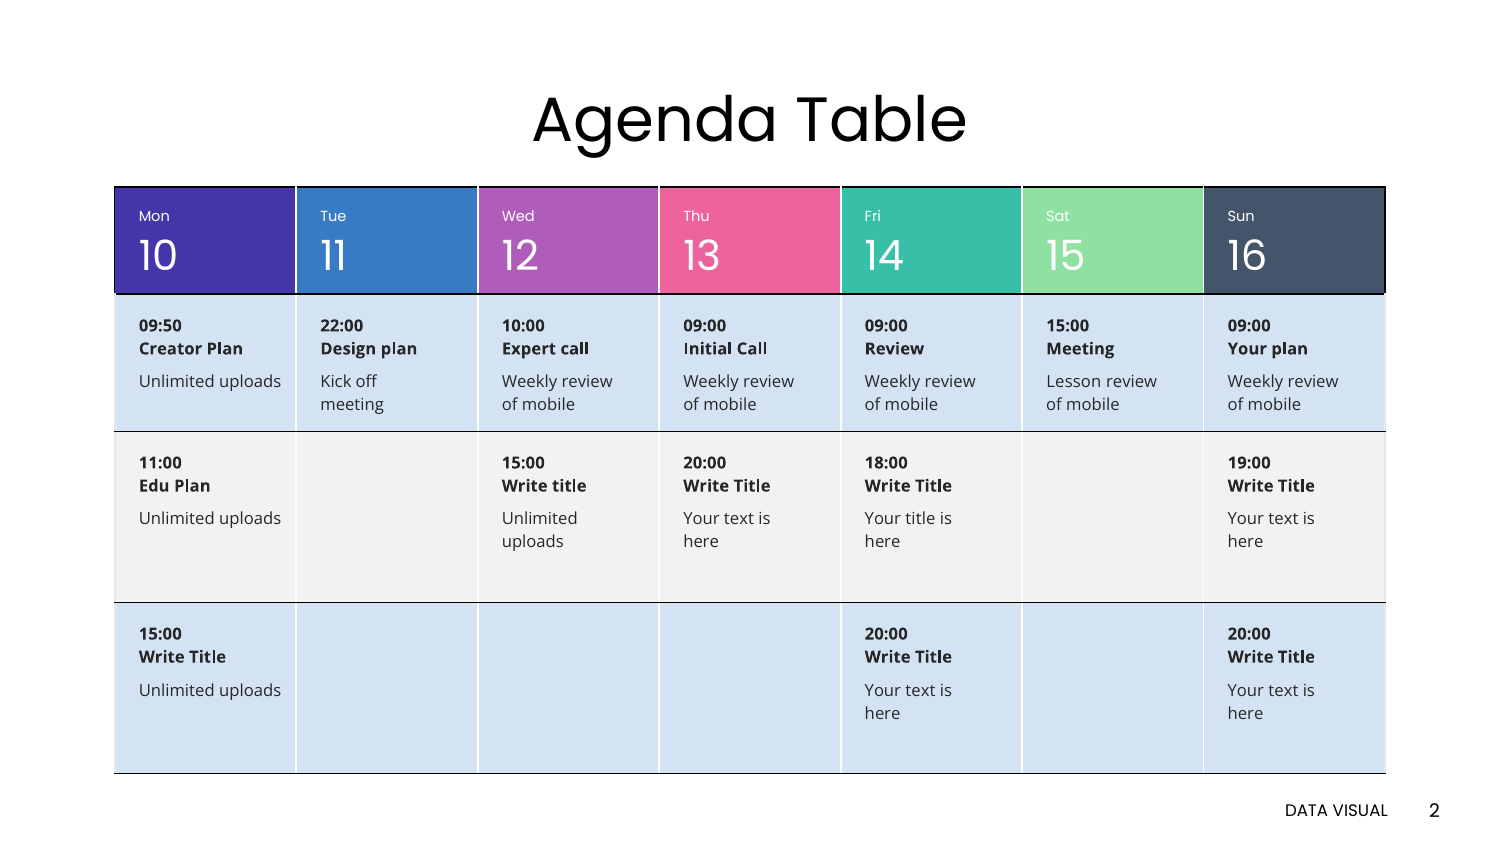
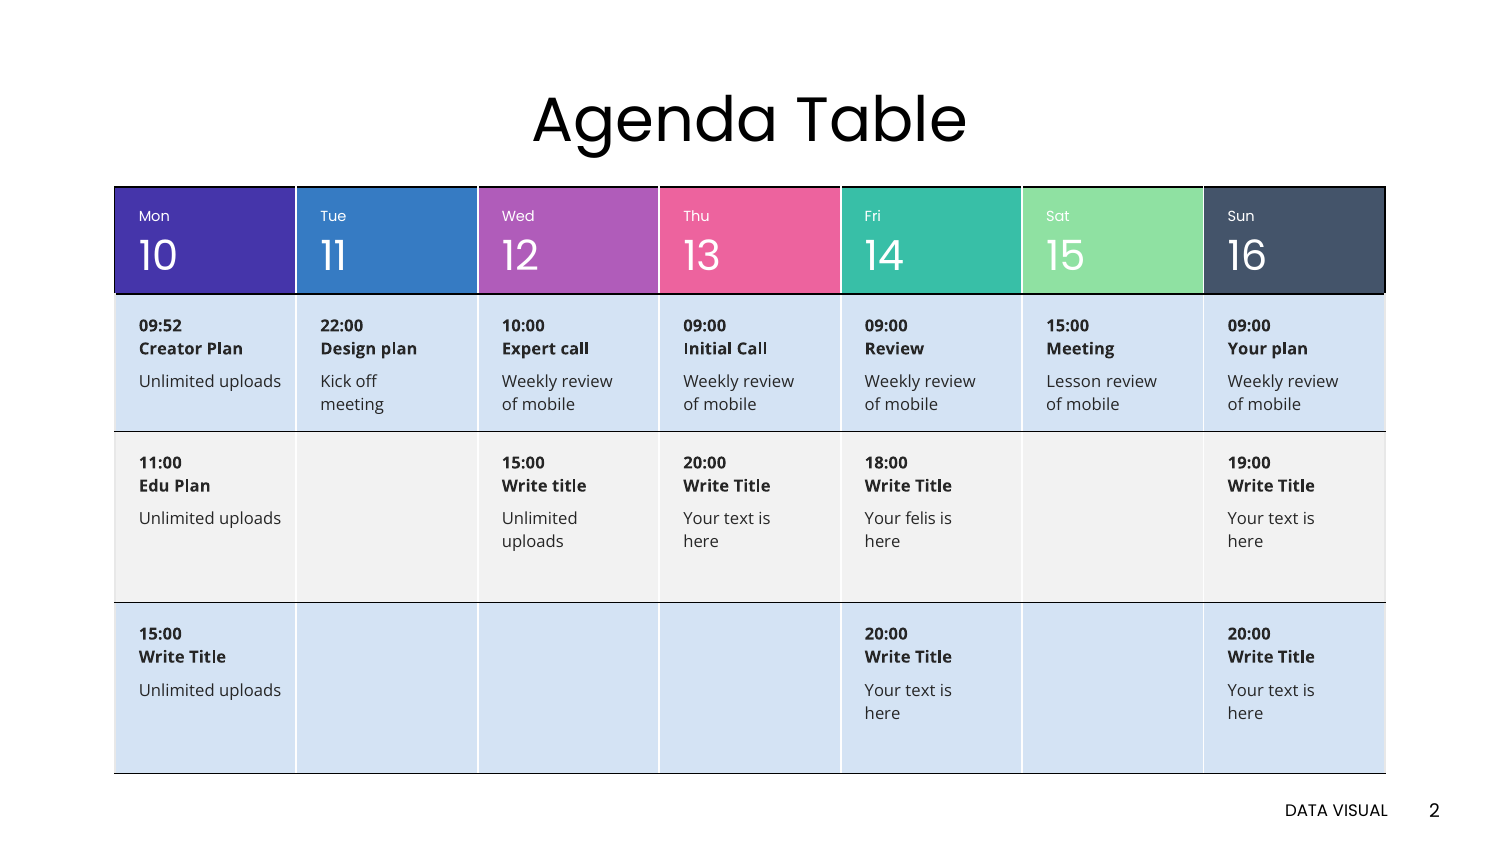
09:50: 09:50 -> 09:52
Your title: title -> felis
